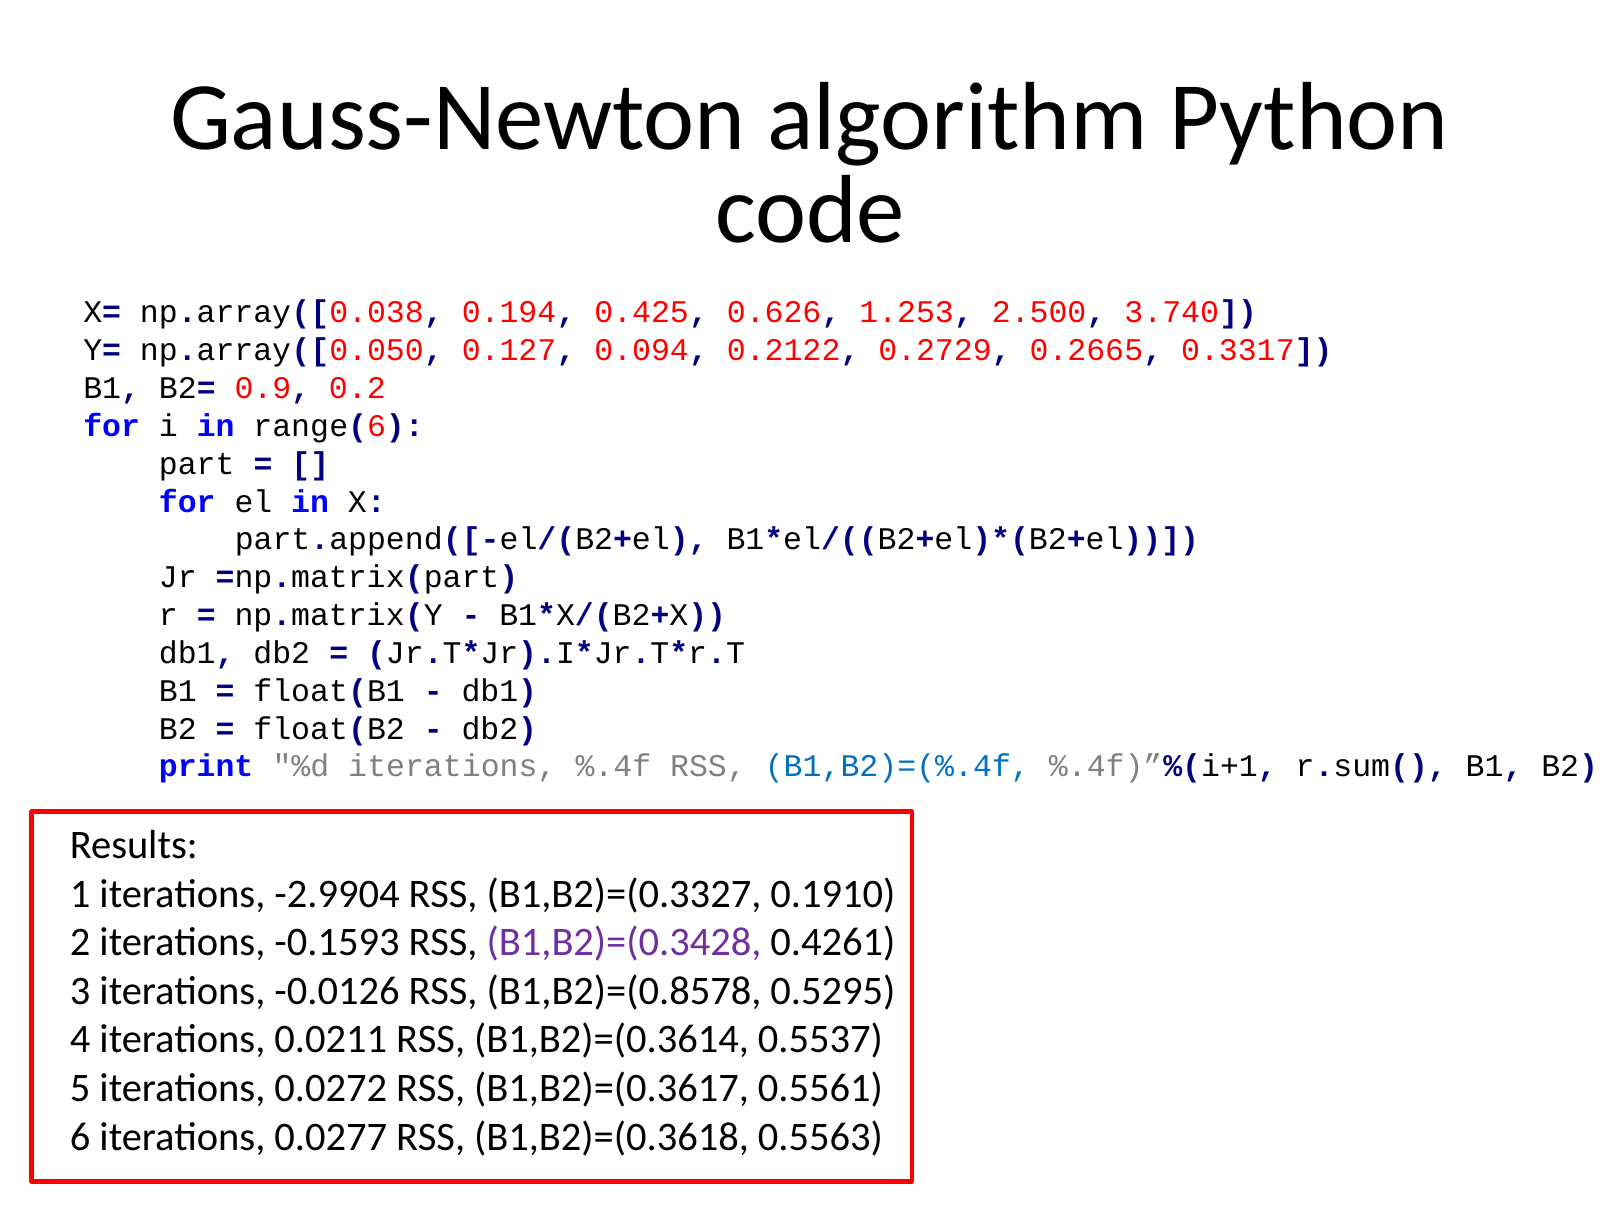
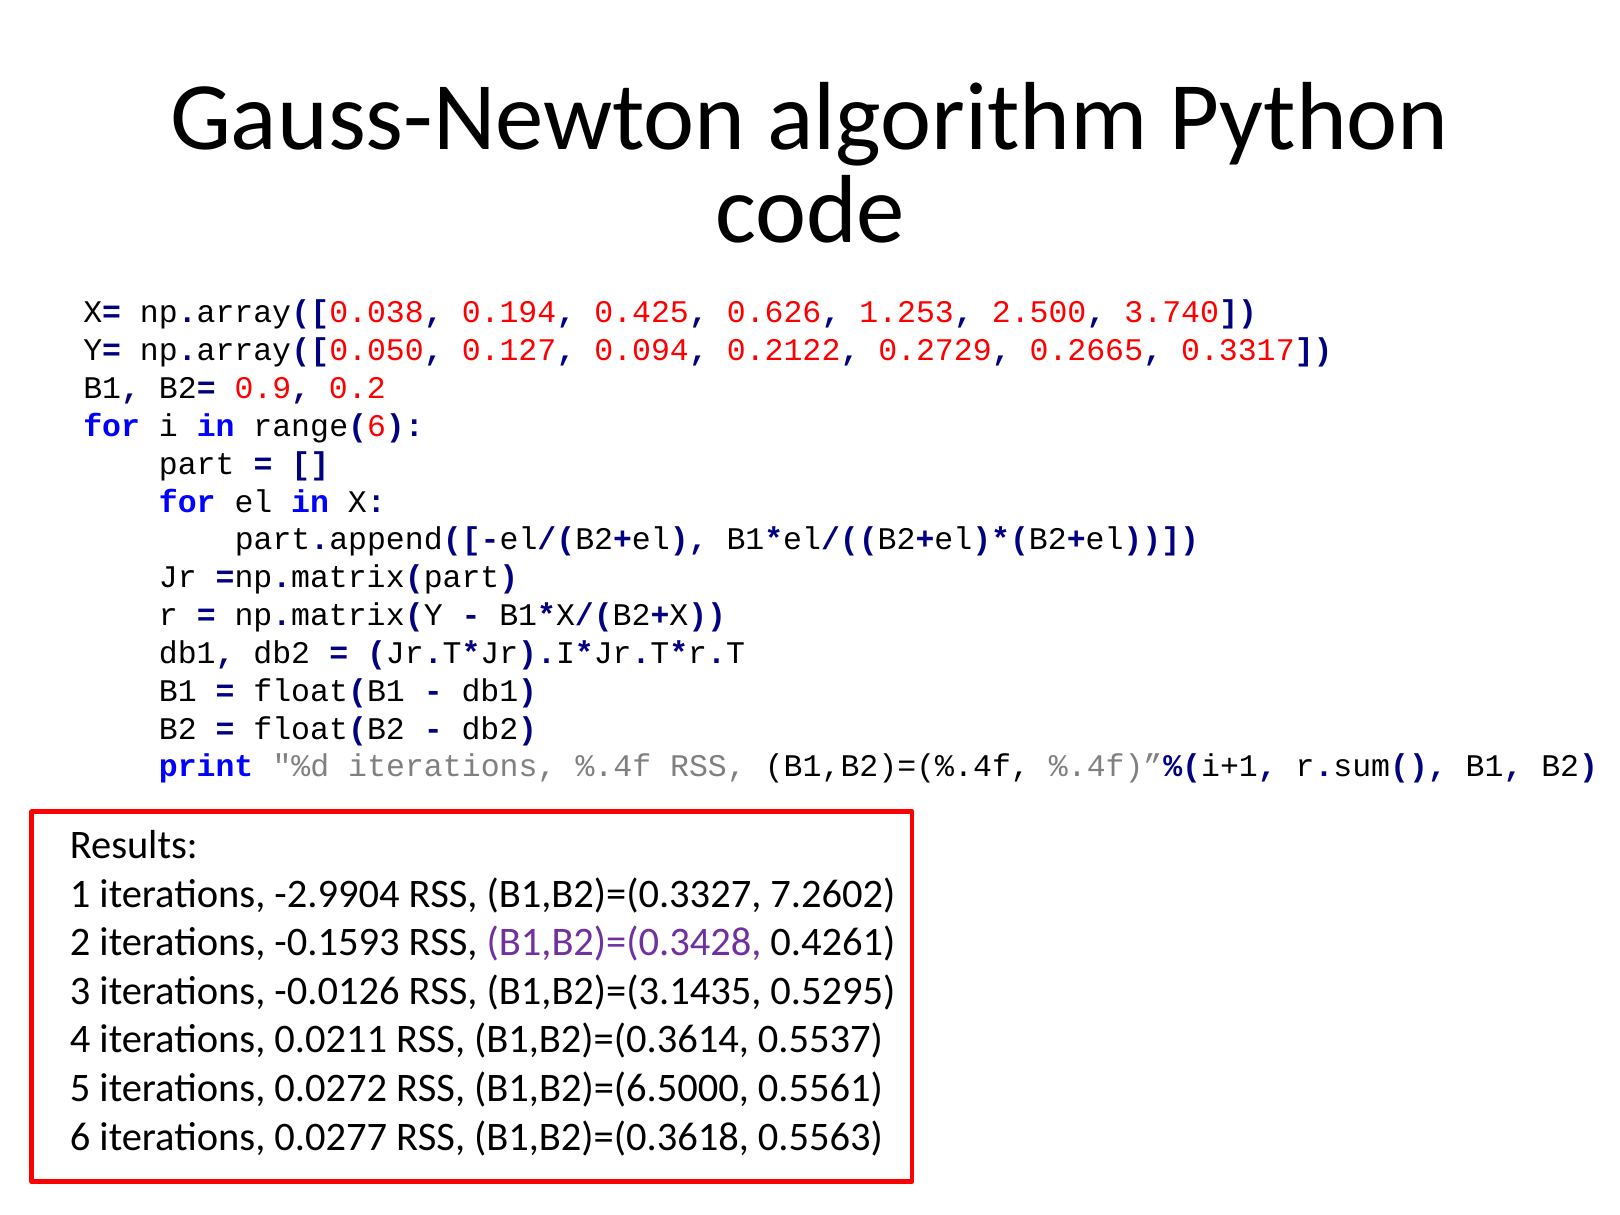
B1,B2)=(%.4f colour: blue -> black
0.1910: 0.1910 -> 7.2602
B1,B2)=(0.8578: B1,B2)=(0.8578 -> B1,B2)=(3.1435
B1,B2)=(0.3617: B1,B2)=(0.3617 -> B1,B2)=(6.5000
